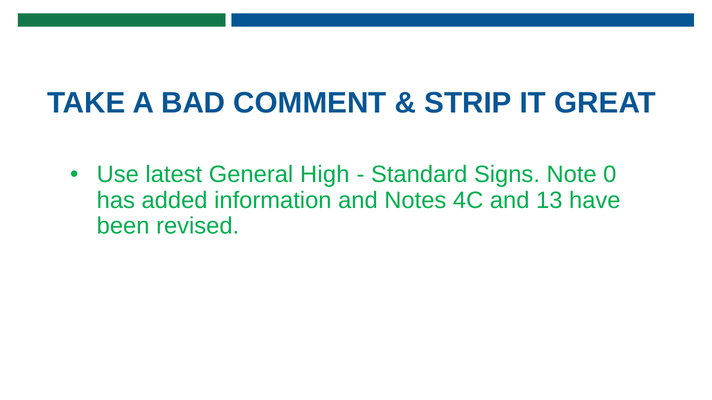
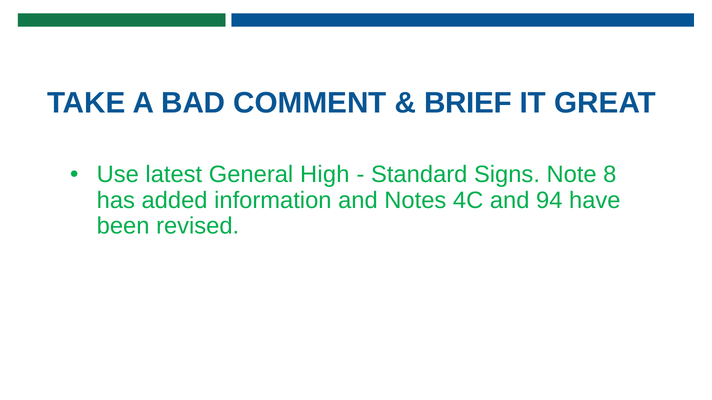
STRIP: STRIP -> BRIEF
0: 0 -> 8
13: 13 -> 94
